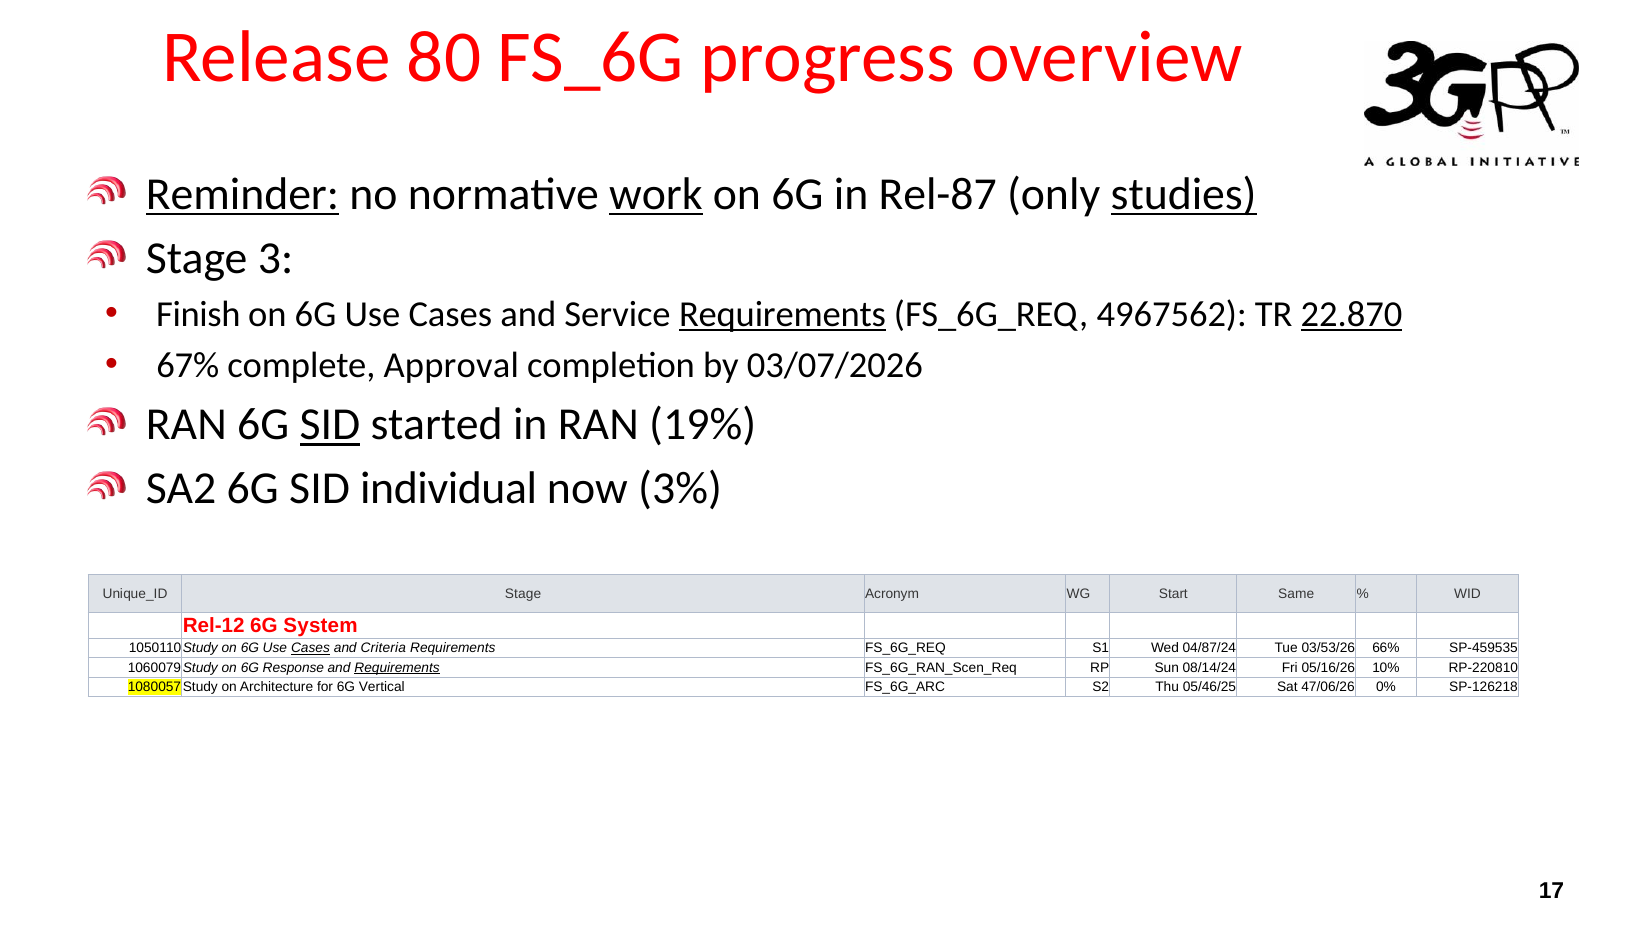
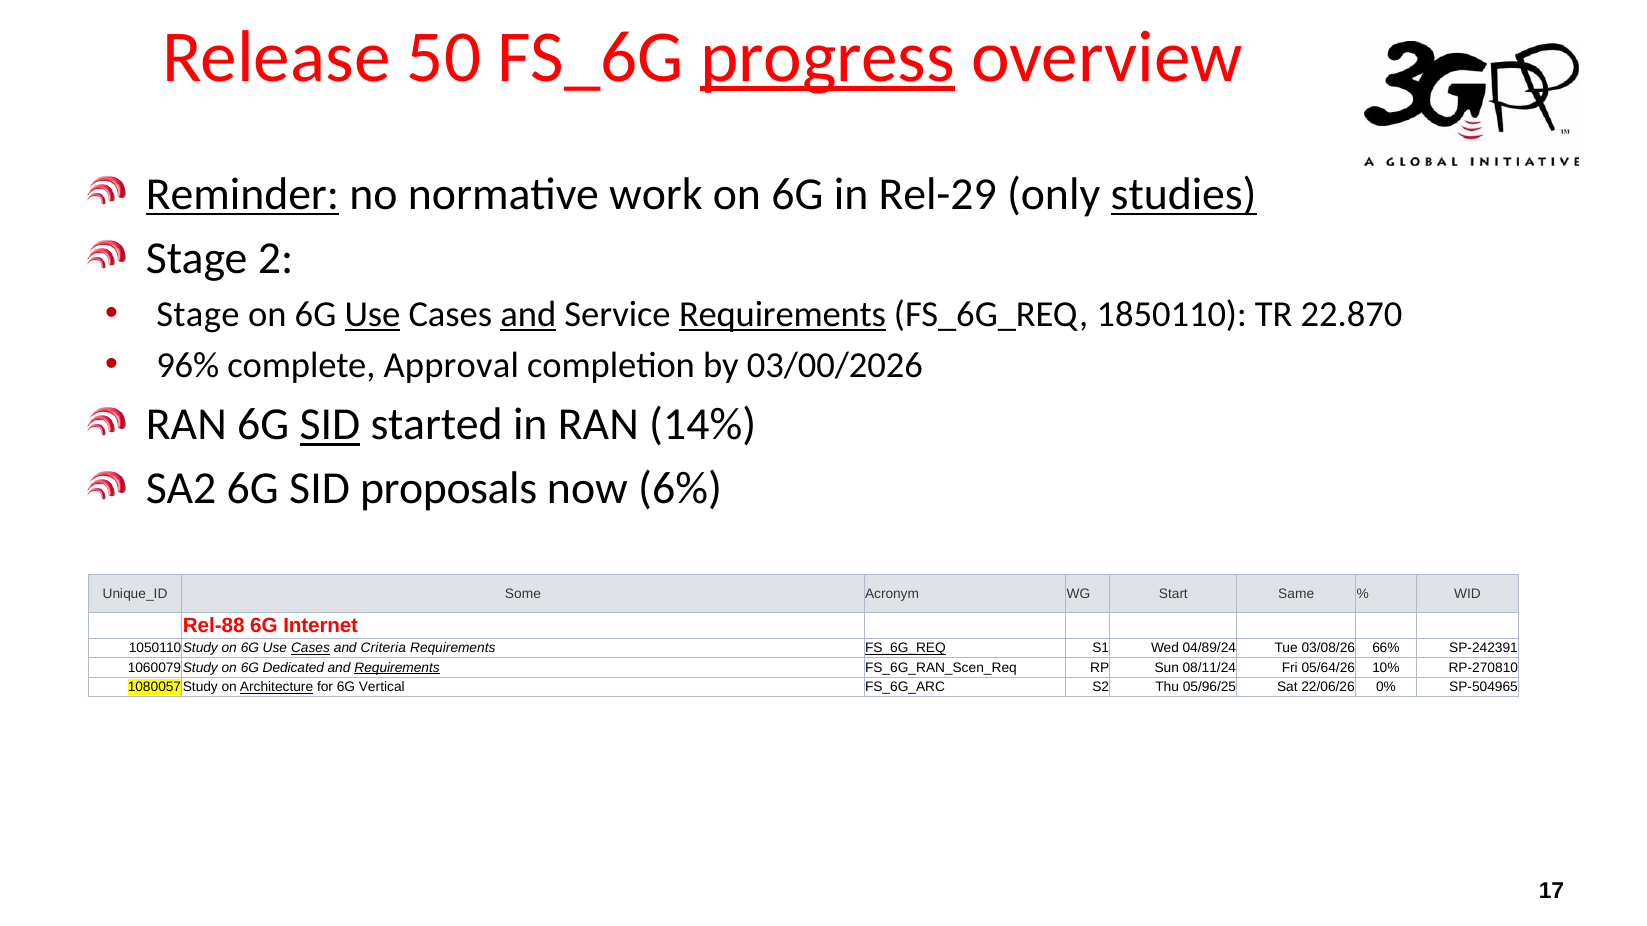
80: 80 -> 50
progress underline: none -> present
work underline: present -> none
Rel-87: Rel-87 -> Rel-29
3: 3 -> 2
Finish at (198, 314): Finish -> Stage
Use at (372, 314) underline: none -> present
and at (528, 314) underline: none -> present
4967562: 4967562 -> 1850110
22.870 underline: present -> none
67%: 67% -> 96%
03/07/2026: 03/07/2026 -> 03/00/2026
19%: 19% -> 14%
individual: individual -> proposals
3%: 3% -> 6%
Stage at (523, 594): Stage -> Some
Rel-12: Rel-12 -> Rel-88
System: System -> Internet
FS_6G_REQ at (905, 648) underline: none -> present
04/87/24: 04/87/24 -> 04/89/24
03/53/26: 03/53/26 -> 03/08/26
SP-459535: SP-459535 -> SP-242391
Response: Response -> Dedicated
08/14/24: 08/14/24 -> 08/11/24
05/16/26: 05/16/26 -> 05/64/26
RP-220810: RP-220810 -> RP-270810
Architecture underline: none -> present
05/46/25: 05/46/25 -> 05/96/25
47/06/26: 47/06/26 -> 22/06/26
SP-126218: SP-126218 -> SP-504965
